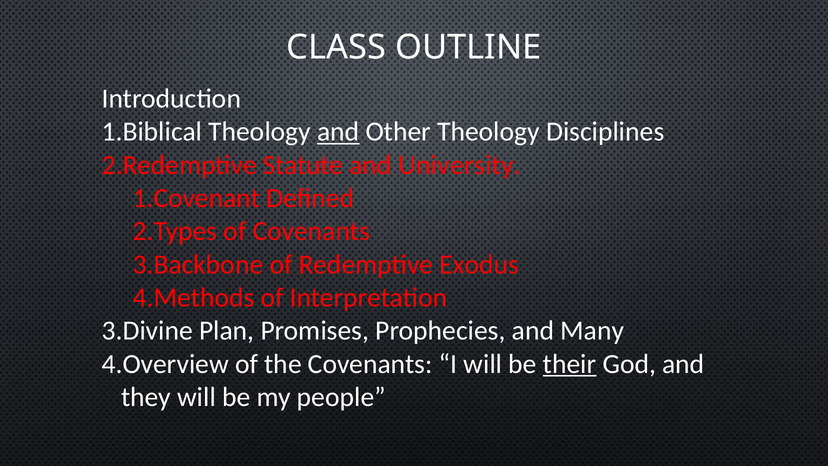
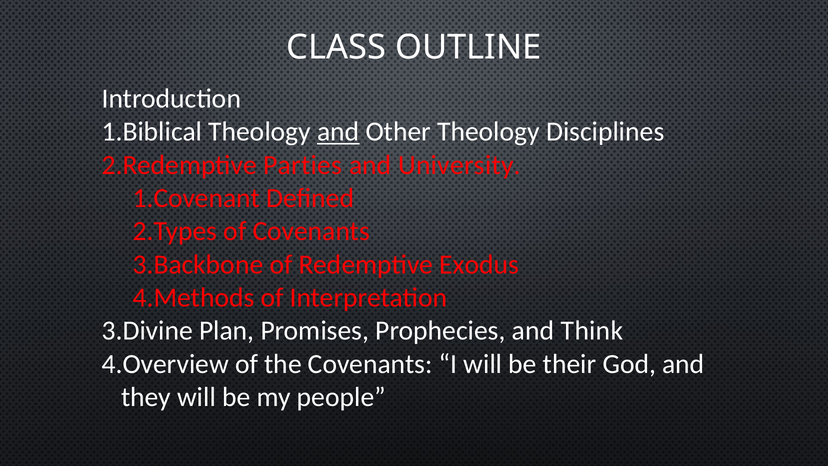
Statute: Statute -> Parties
Many: Many -> Think
their underline: present -> none
